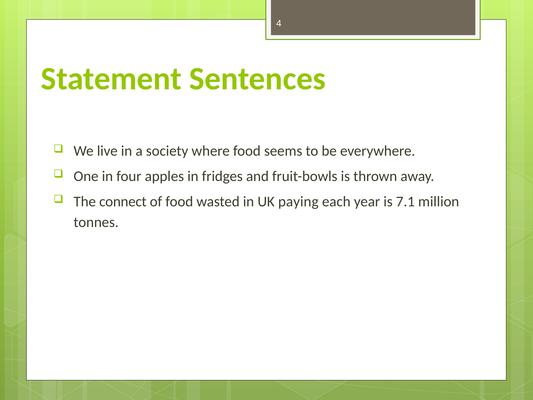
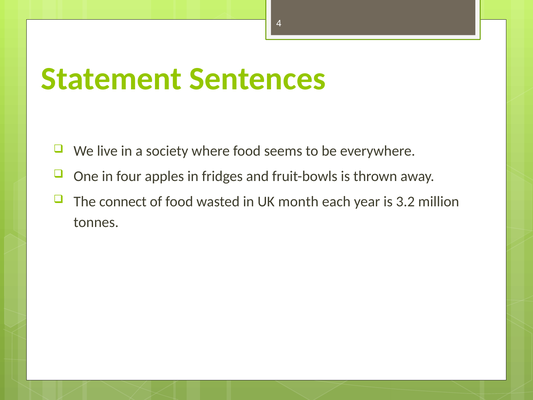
paying: paying -> month
7.1: 7.1 -> 3.2
